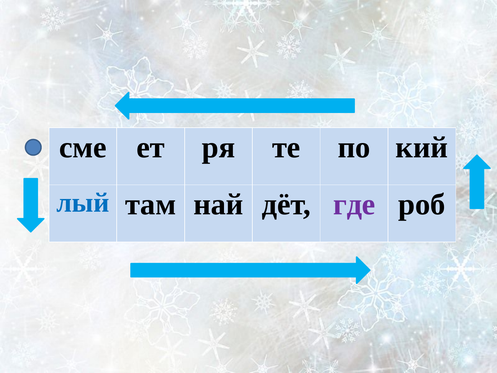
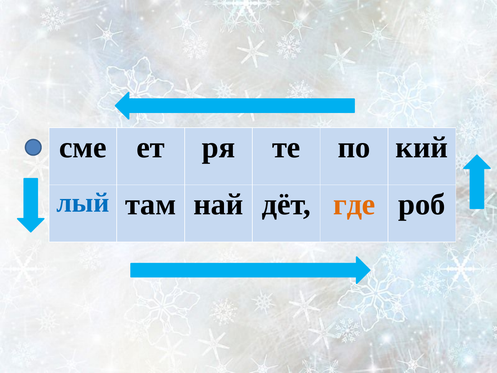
где colour: purple -> orange
